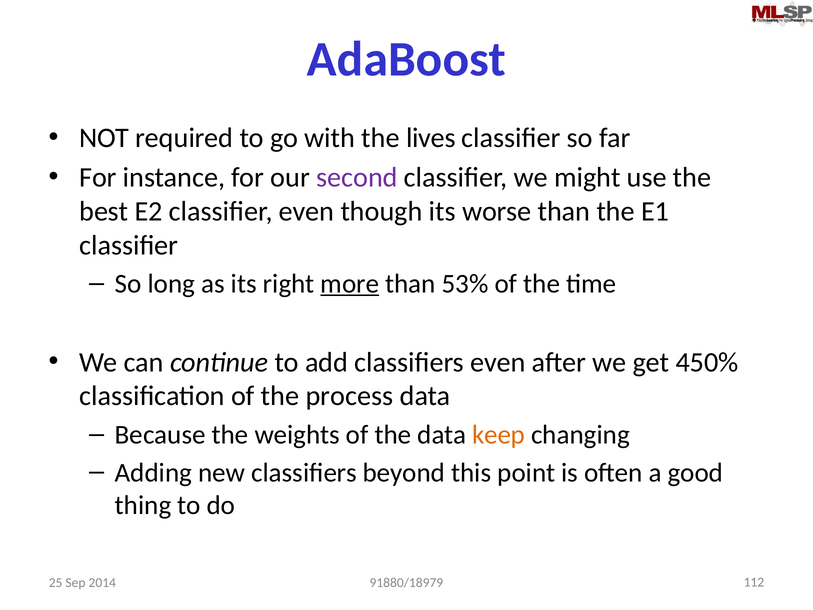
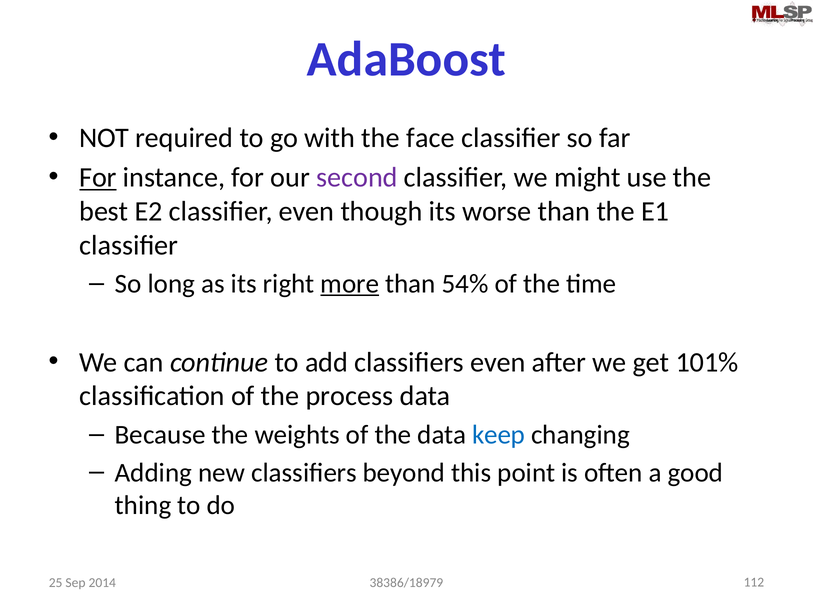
lives: lives -> face
For at (98, 177) underline: none -> present
53%: 53% -> 54%
450%: 450% -> 101%
keep colour: orange -> blue
91880/18979: 91880/18979 -> 38386/18979
